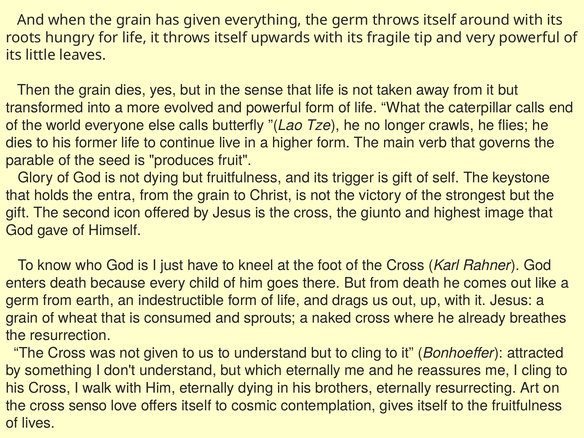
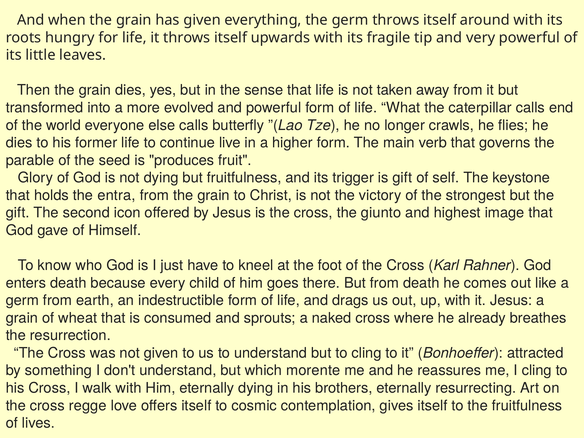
which eternally: eternally -> morente
senso: senso -> regge
